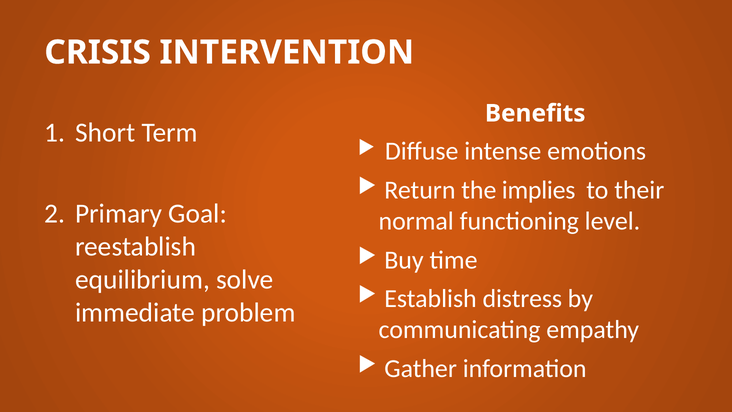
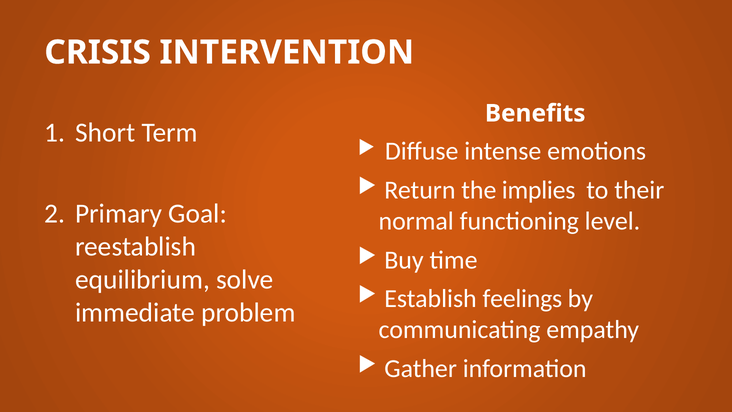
distress: distress -> feelings
